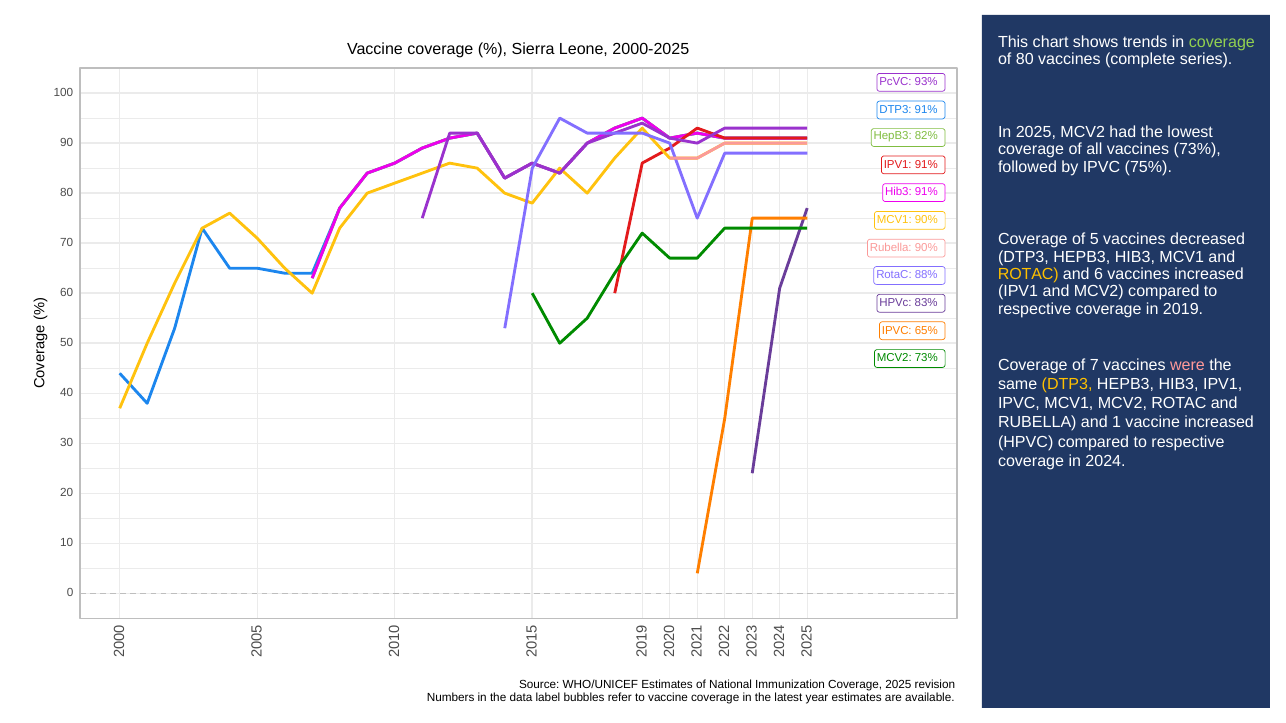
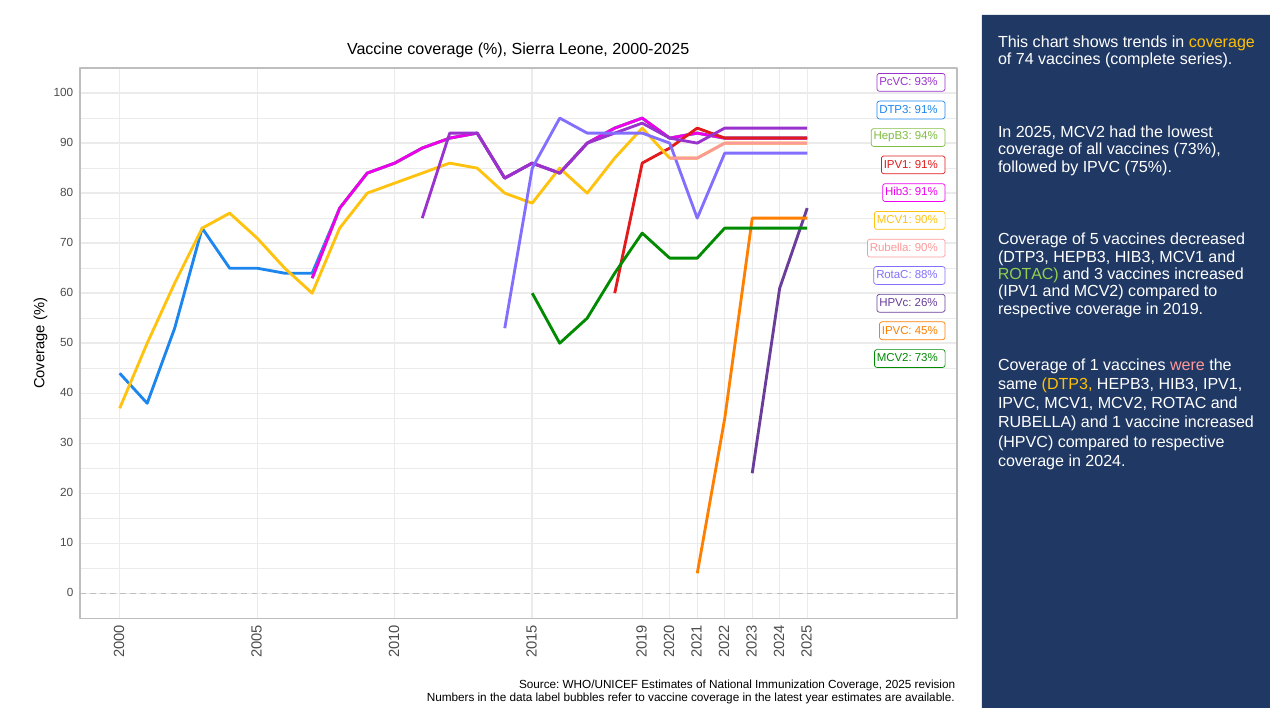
coverage at (1222, 42) colour: light green -> yellow
of 80: 80 -> 74
82%: 82% -> 94%
ROTAC at (1028, 274) colour: yellow -> light green
and 6: 6 -> 3
83%: 83% -> 26%
65%: 65% -> 45%
of 7: 7 -> 1
